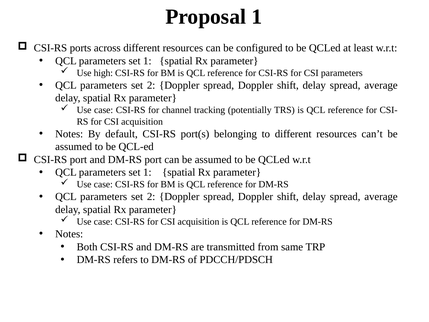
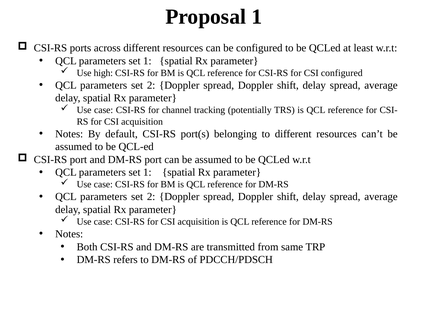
CSI parameters: parameters -> configured
